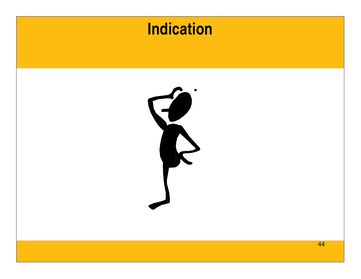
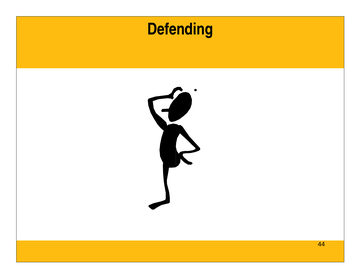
Indication: Indication -> Defending
